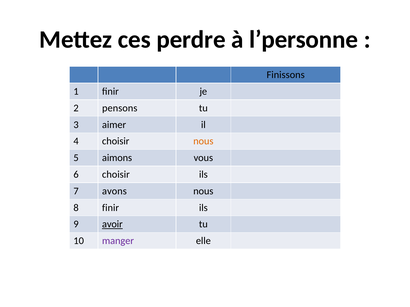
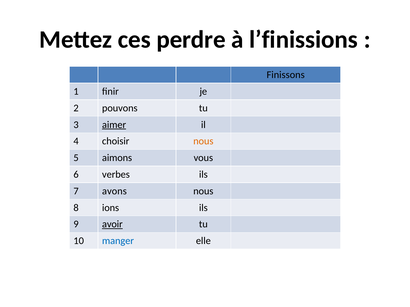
l’personne: l’personne -> l’finissions
pensons: pensons -> pouvons
aimer underline: none -> present
6 choisir: choisir -> verbes
8 finir: finir -> ions
manger colour: purple -> blue
